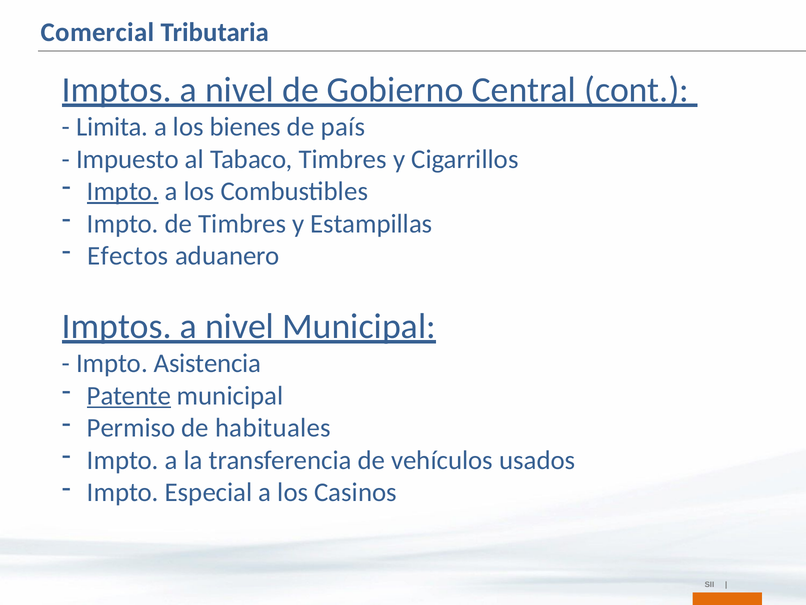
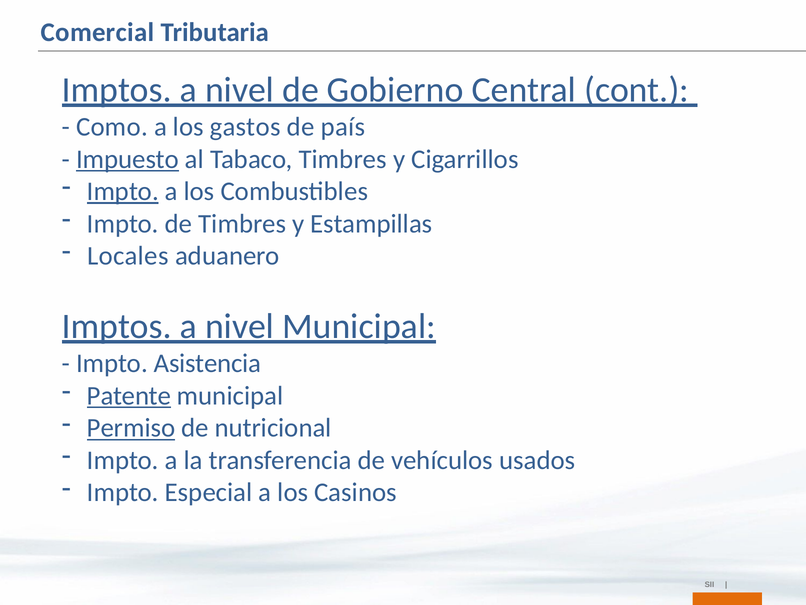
Limita: Limita -> Como
bienes: bienes -> gastos
Impuesto underline: none -> present
Efectos: Efectos -> Locales
Permiso underline: none -> present
habituales: habituales -> nutricional
